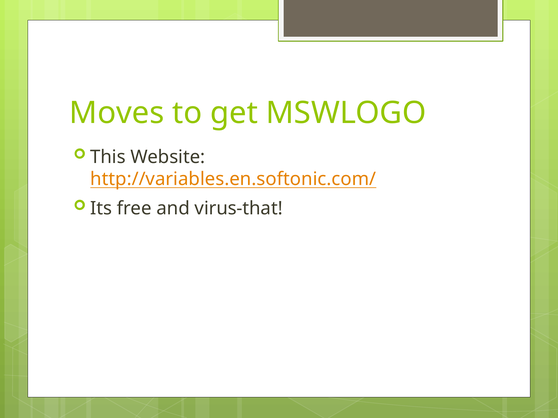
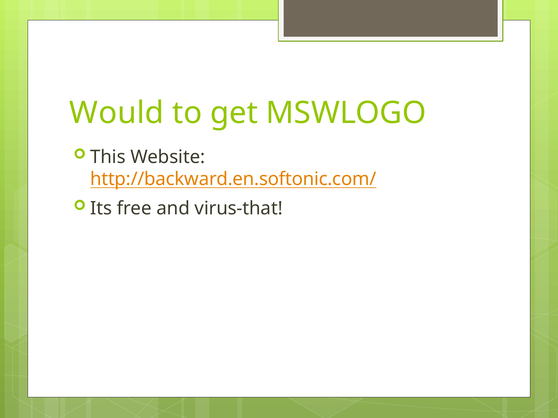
Moves: Moves -> Would
http://variables.en.softonic.com/: http://variables.en.softonic.com/ -> http://backward.en.softonic.com/
